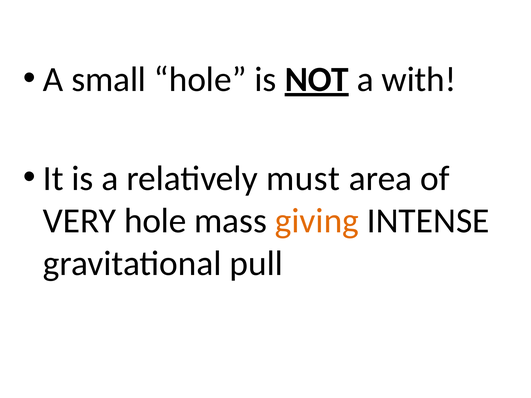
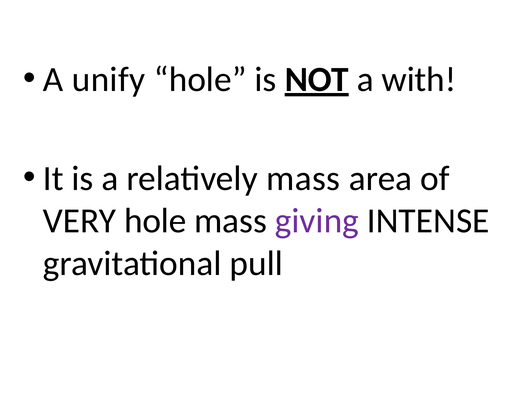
small: small -> unify
relatively must: must -> mass
giving colour: orange -> purple
